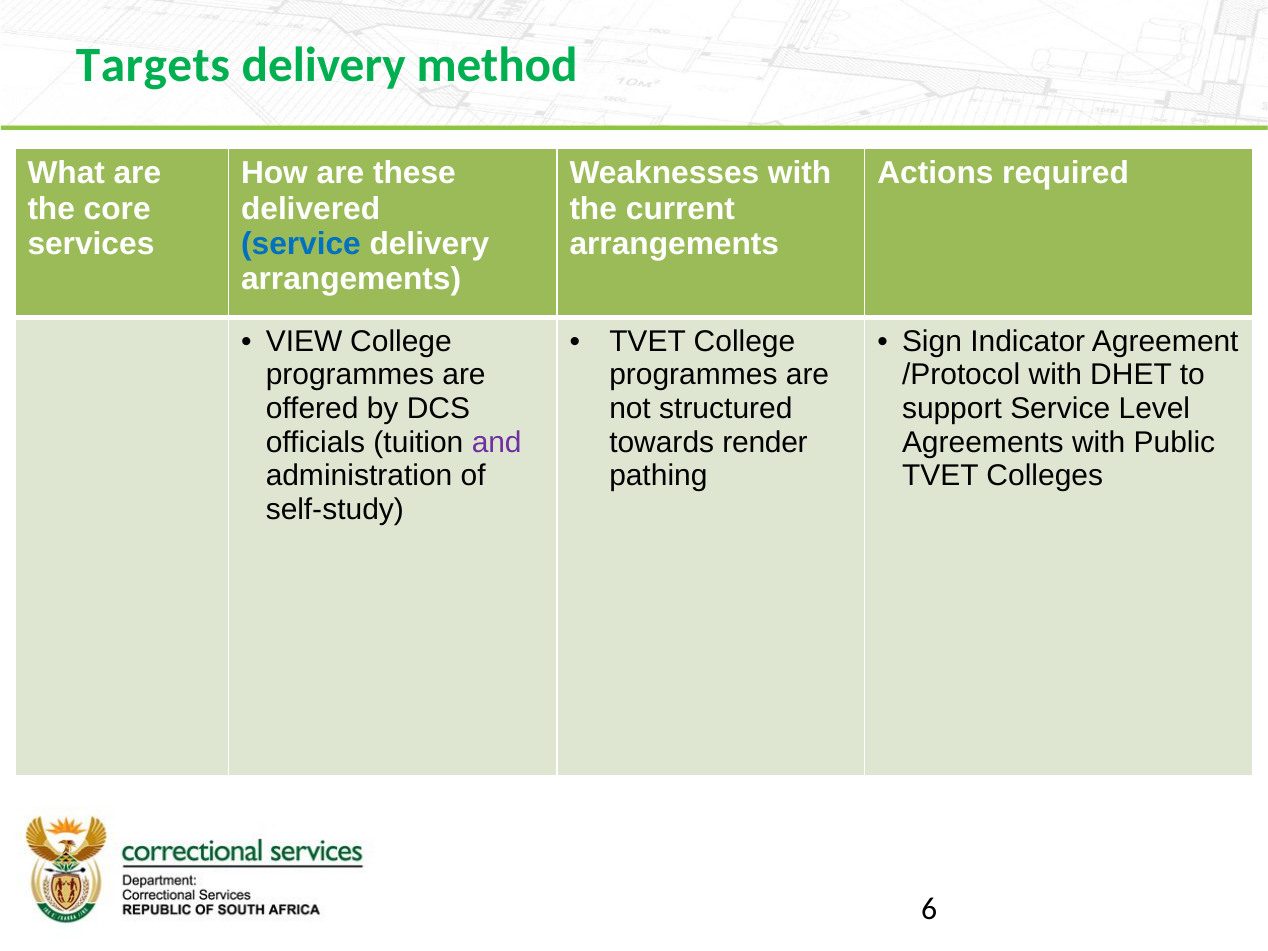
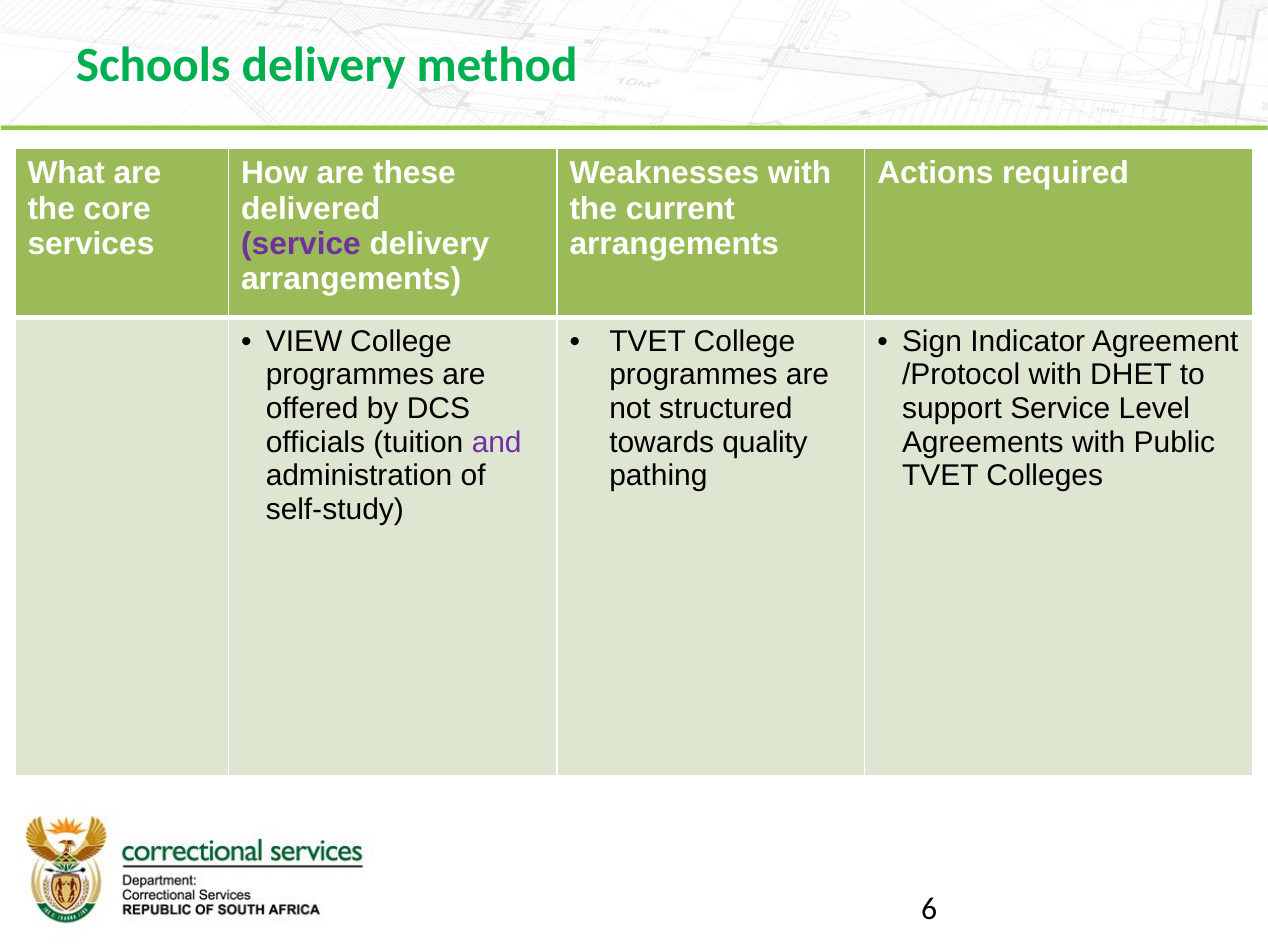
Targets: Targets -> Schools
service at (301, 244) colour: blue -> purple
render: render -> quality
